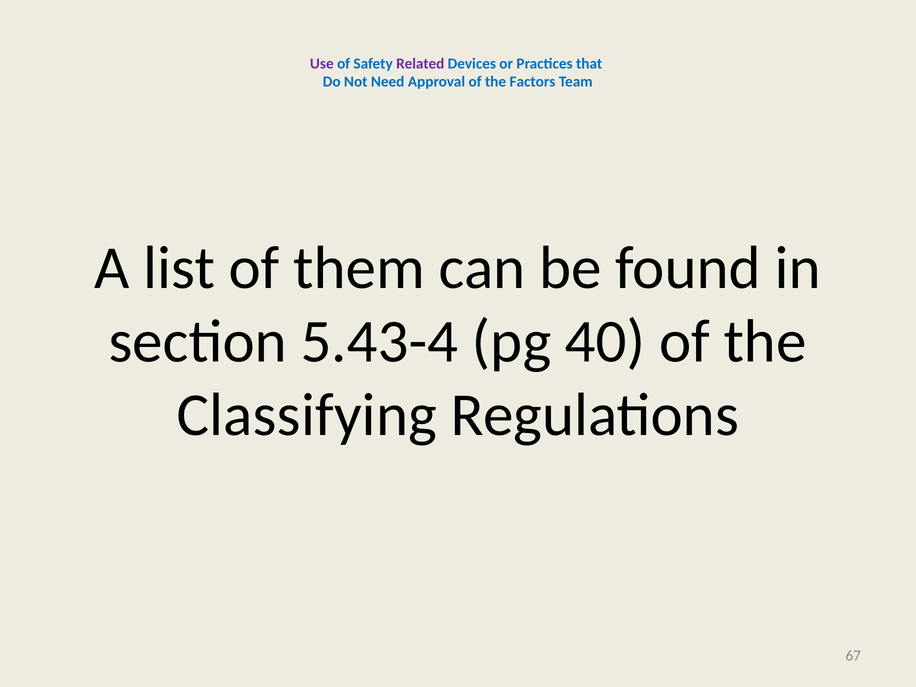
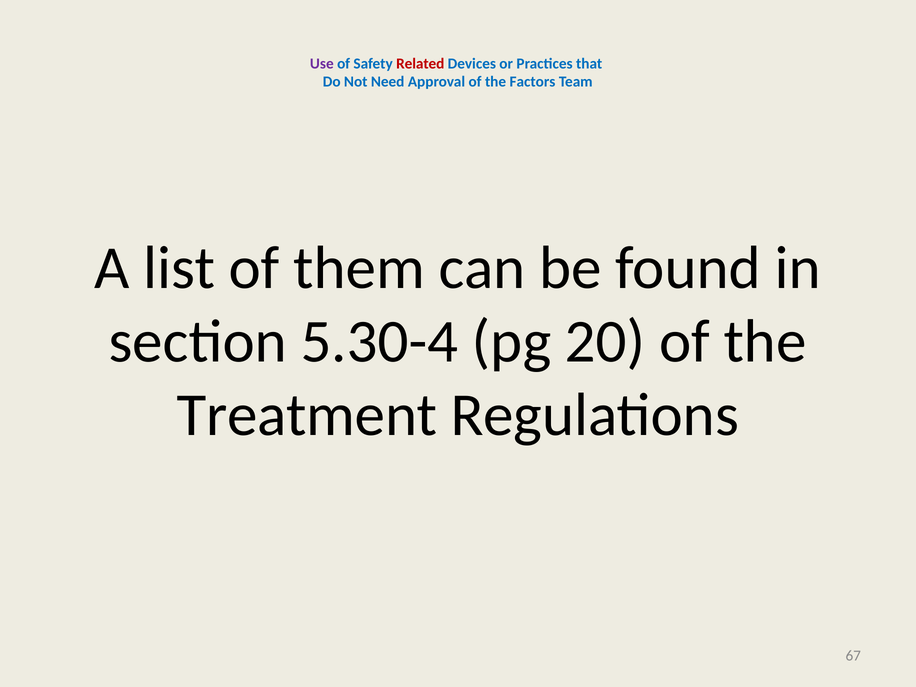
Related colour: purple -> red
5.43-4: 5.43-4 -> 5.30-4
40: 40 -> 20
Classifying: Classifying -> Treatment
